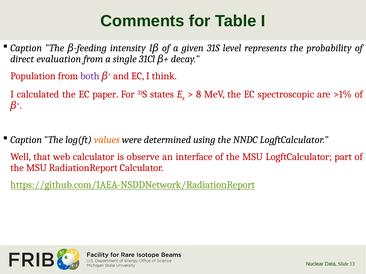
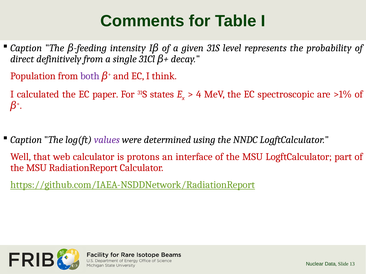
evaluation: evaluation -> definitively
8: 8 -> 4
values colour: orange -> purple
observe: observe -> protons
